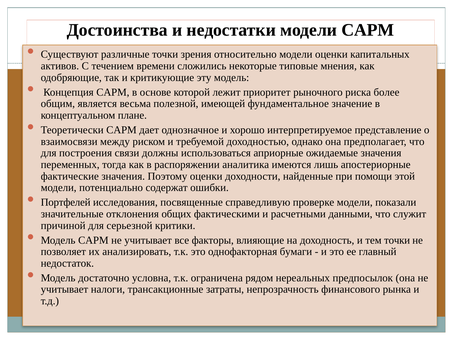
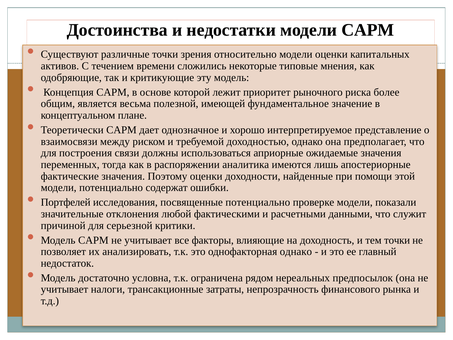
посвященные справедливую: справедливую -> потенциально
общих: общих -> любой
однофакторная бумаги: бумаги -> однако
